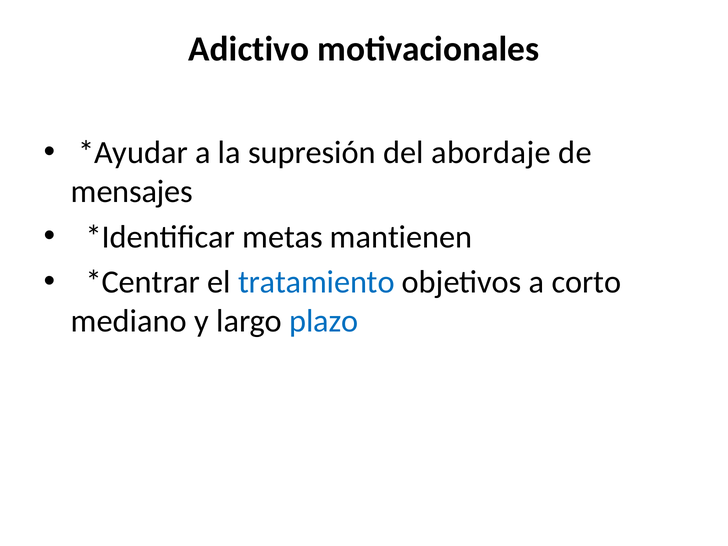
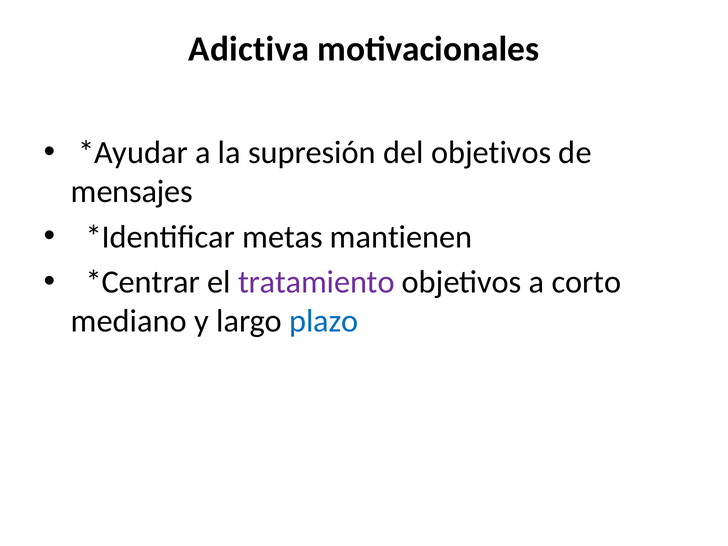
Adictivo: Adictivo -> Adictiva
del abordaje: abordaje -> objetivos
tratamiento colour: blue -> purple
